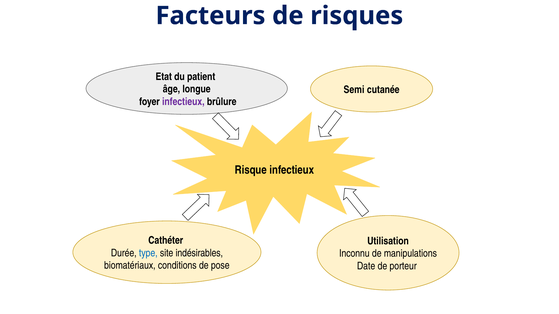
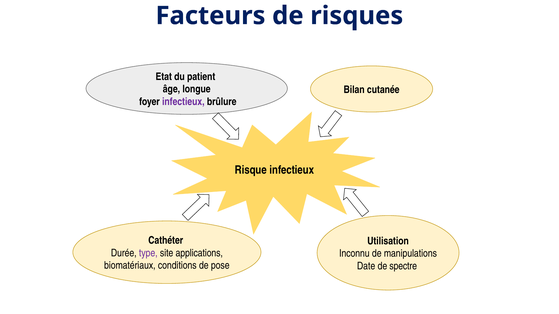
Semi: Semi -> Bilan
type colour: blue -> purple
indésirables: indésirables -> applications
porteur: porteur -> spectre
